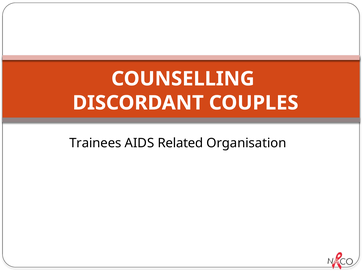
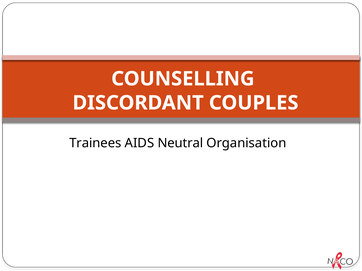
Related: Related -> Neutral
